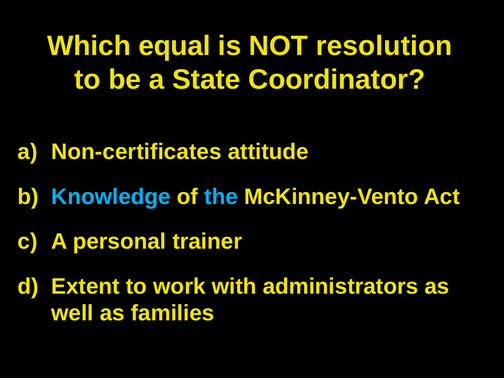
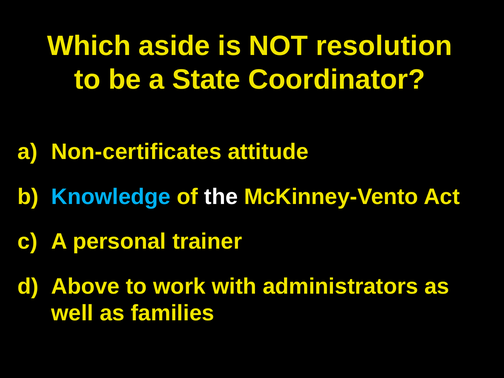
equal: equal -> aside
the colour: light blue -> white
Extent: Extent -> Above
